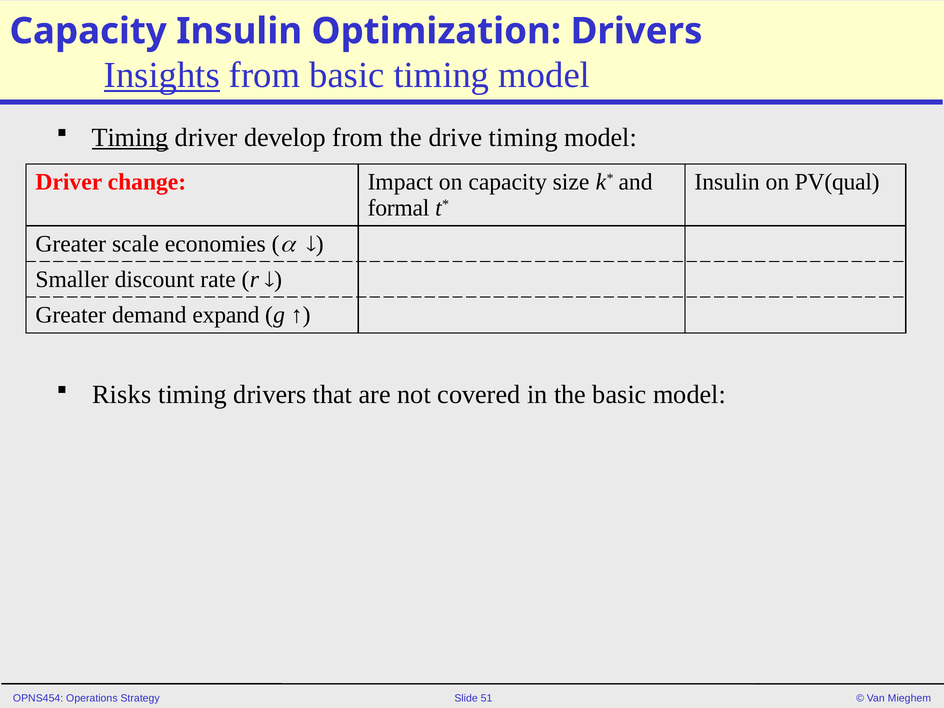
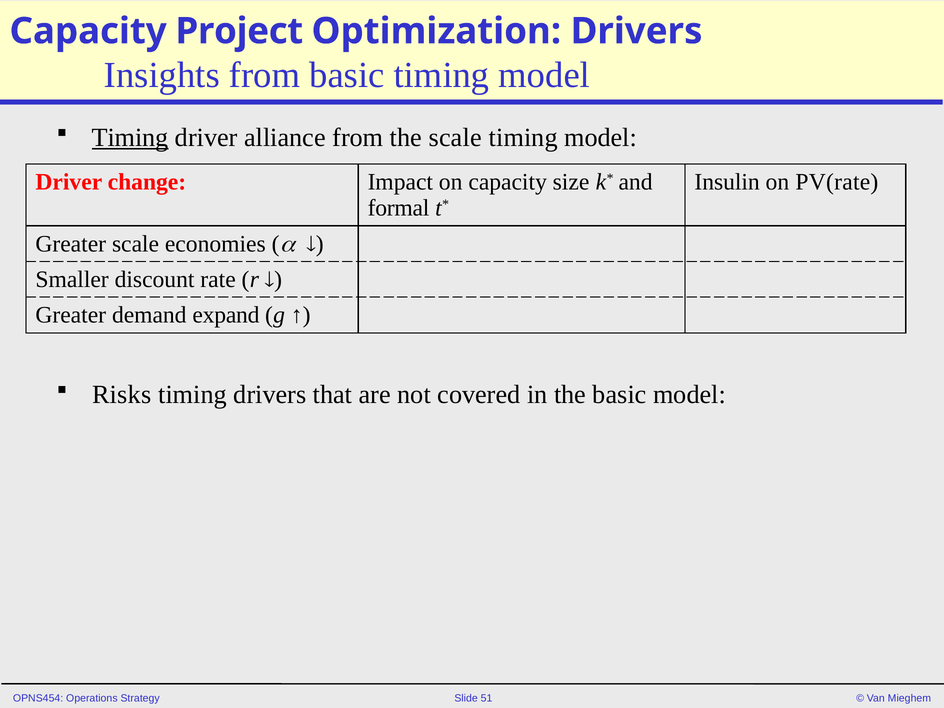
Capacity Insulin: Insulin -> Project
Insights underline: present -> none
develop: develop -> alliance
the drive: drive -> scale
PV(qual: PV(qual -> PV(rate
